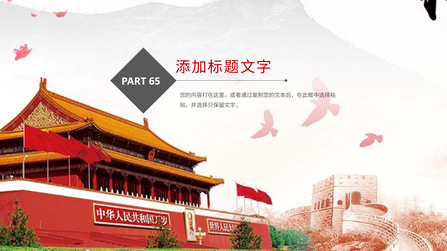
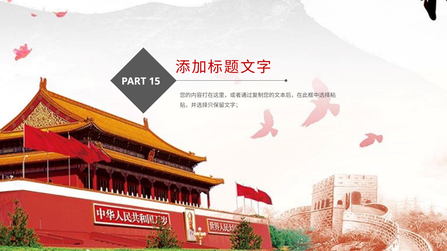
65: 65 -> 15
